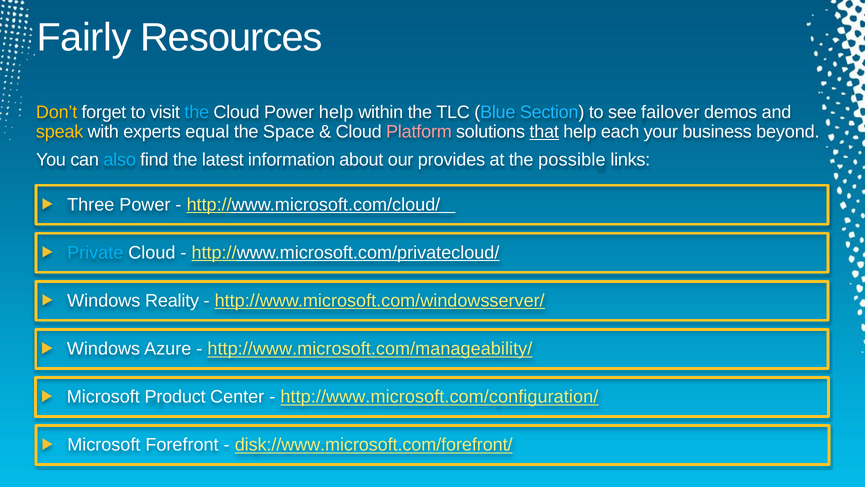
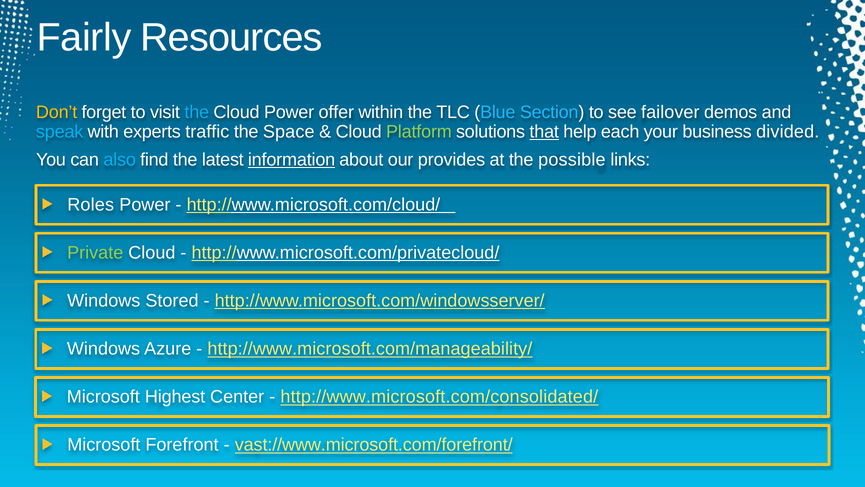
Power help: help -> offer
speak colour: yellow -> light blue
equal: equal -> traffic
Platform colour: pink -> light green
beyond: beyond -> divided
information underline: none -> present
Three: Three -> Roles
Private colour: light blue -> light green
Reality: Reality -> Stored
Product: Product -> Highest
http://www.microsoft.com/configuration/: http://www.microsoft.com/configuration/ -> http://www.microsoft.com/consolidated/
disk://www.microsoft.com/forefront/: disk://www.microsoft.com/forefront/ -> vast://www.microsoft.com/forefront/
